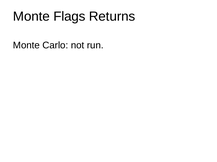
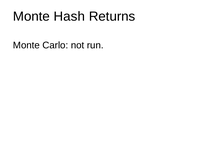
Flags: Flags -> Hash
